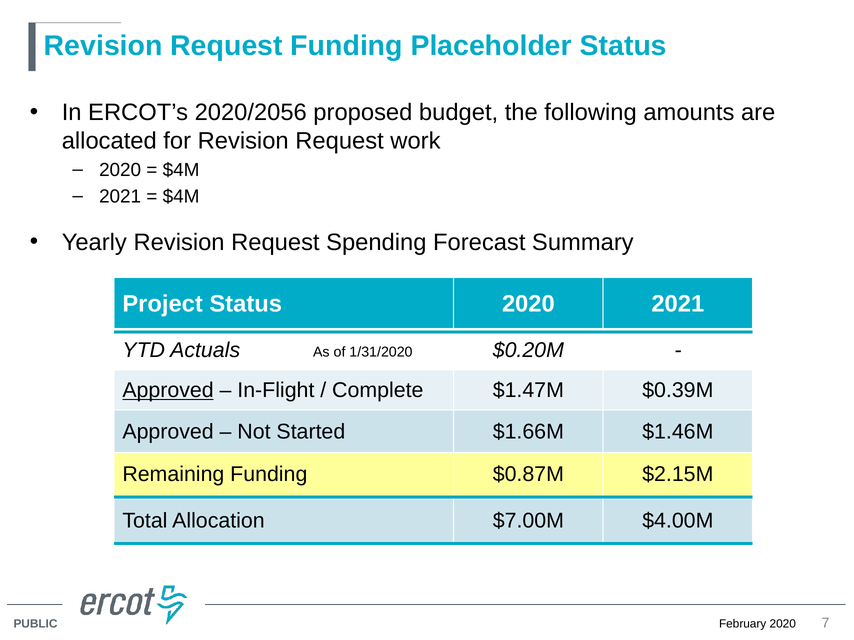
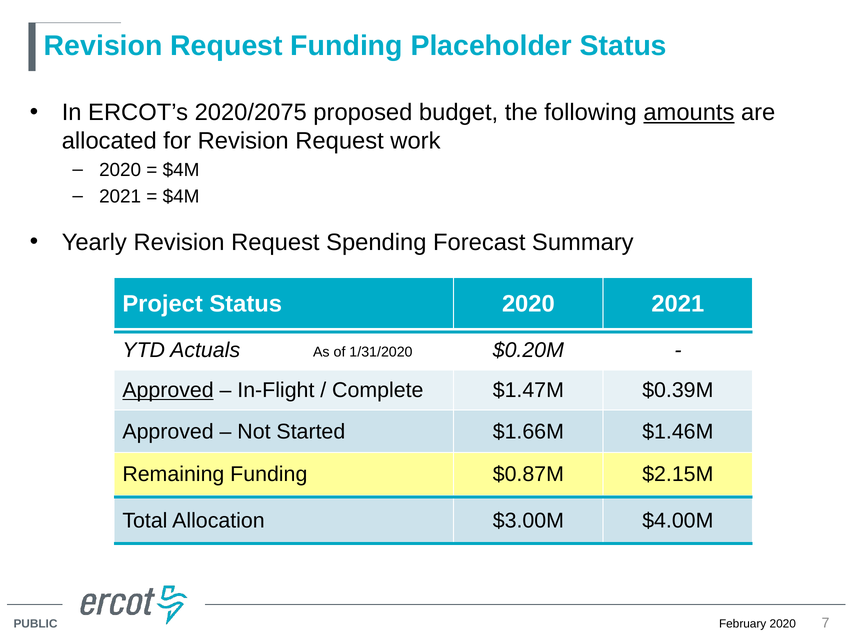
2020/2056: 2020/2056 -> 2020/2075
amounts underline: none -> present
$7.00M: $7.00M -> $3.00M
